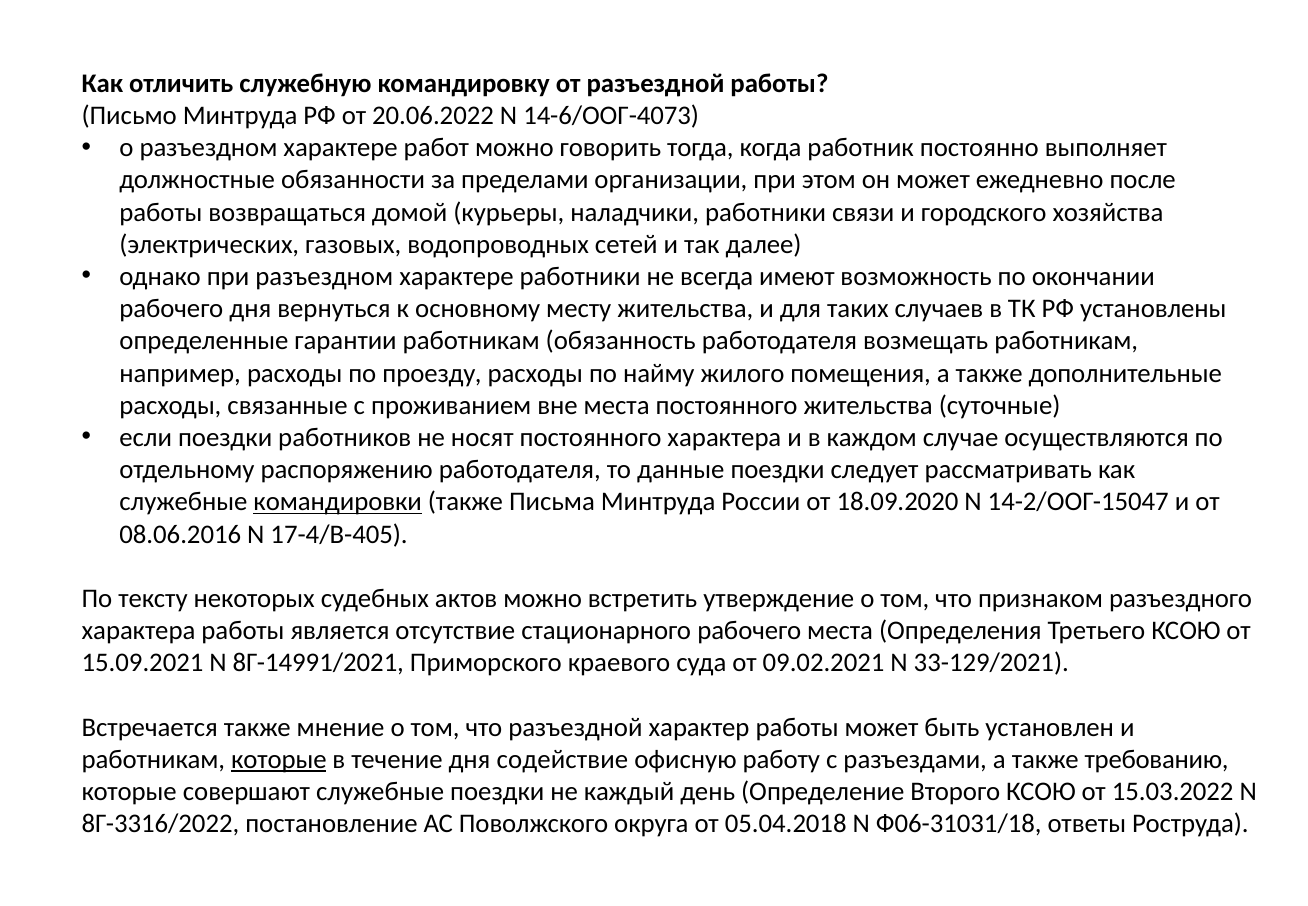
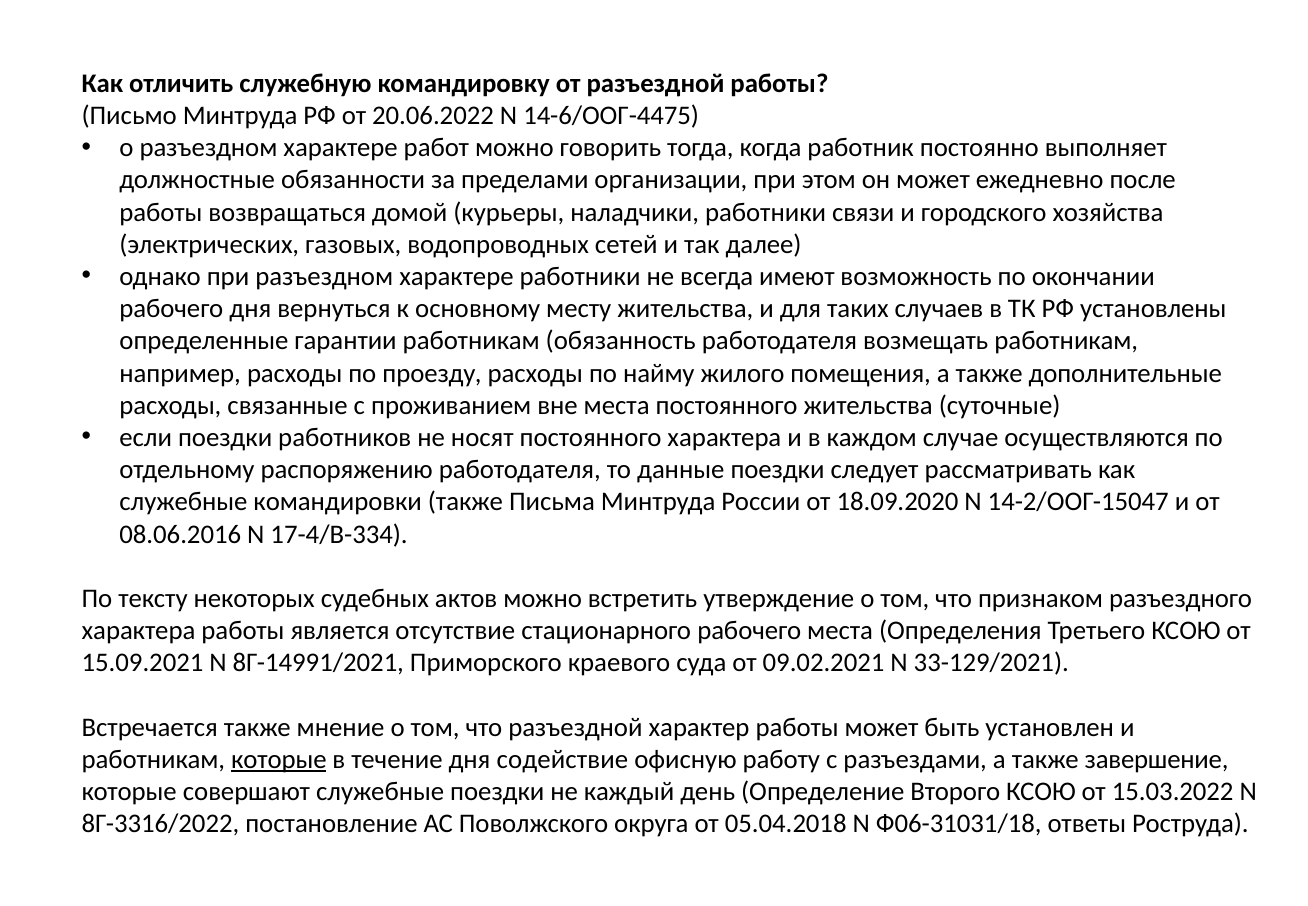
14-6/ООГ-4073: 14-6/ООГ-4073 -> 14-6/ООГ-4475
командировки underline: present -> none
17-4/В-405: 17-4/В-405 -> 17-4/В-334
требованию: требованию -> завершение
